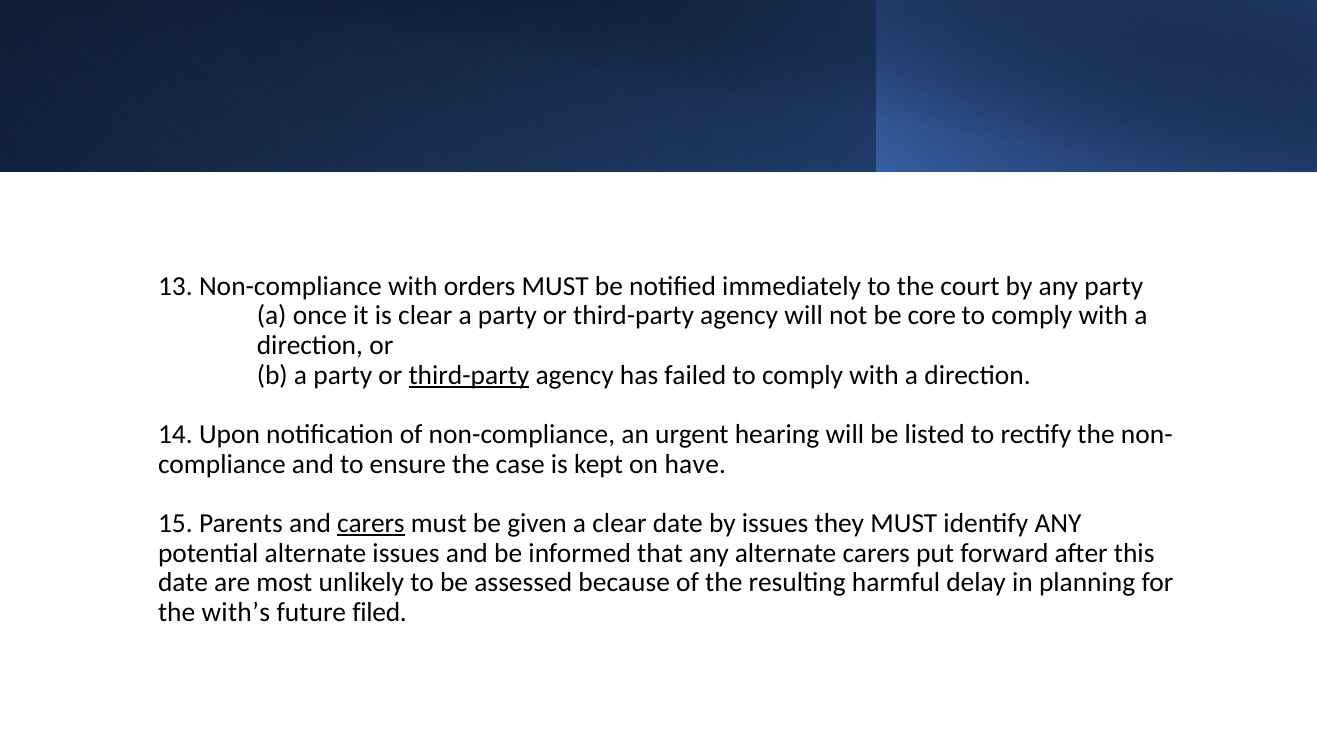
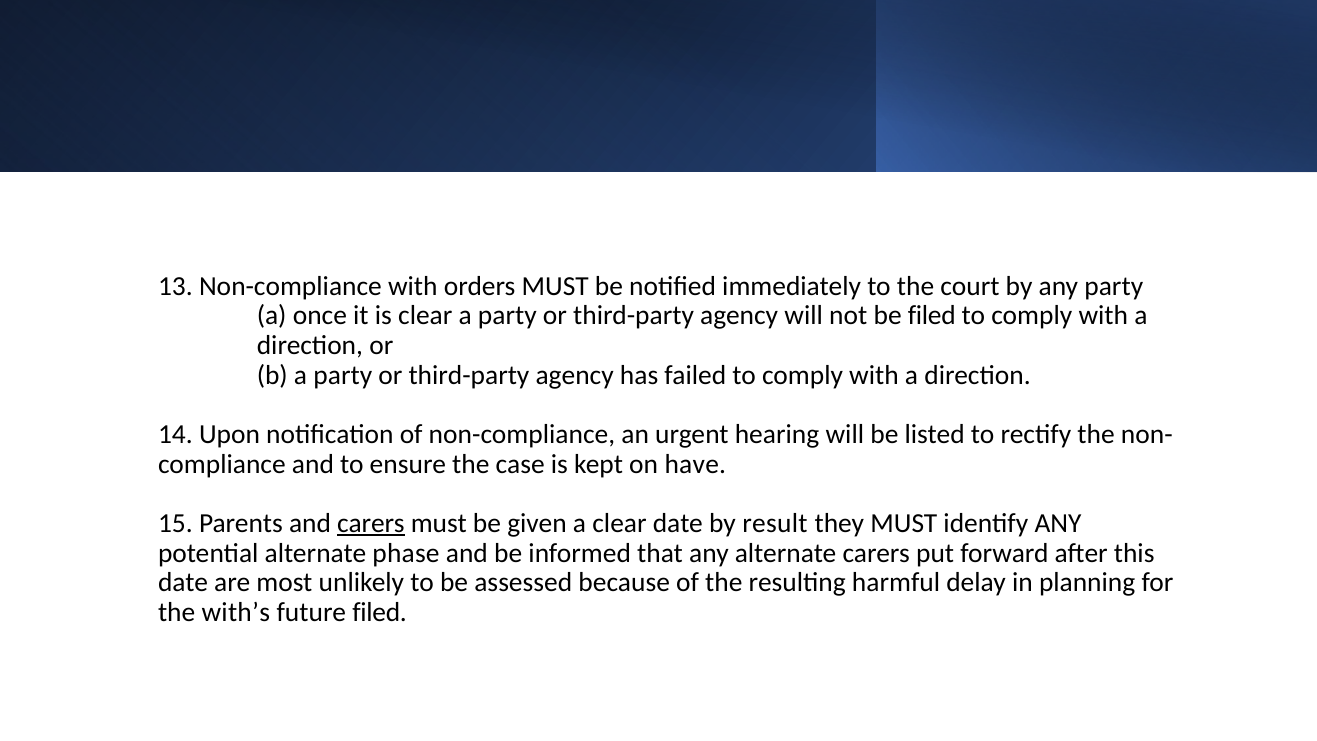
be core: core -> filed
third-party at (469, 375) underline: present -> none
by issues: issues -> result
alternate issues: issues -> phase
